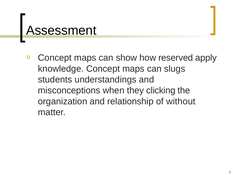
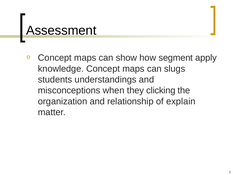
reserved: reserved -> segment
without: without -> explain
